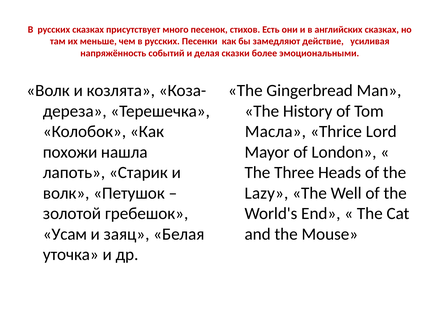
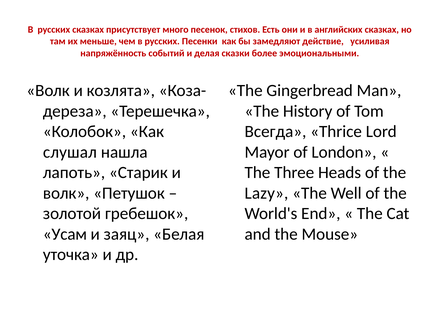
Масла: Масла -> Всегда
похожи: похожи -> слушал
